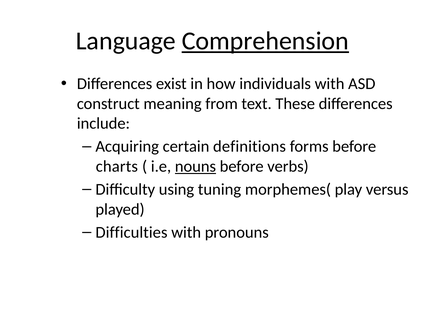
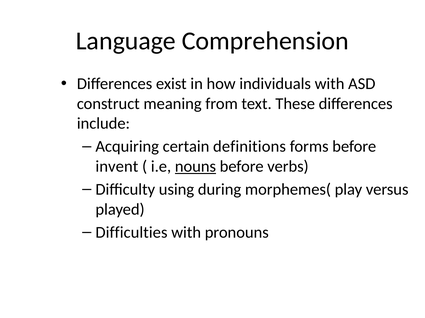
Comprehension underline: present -> none
charts: charts -> invent
tuning: tuning -> during
